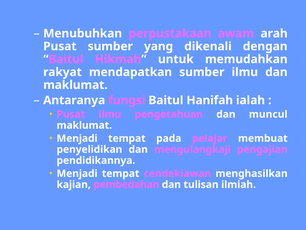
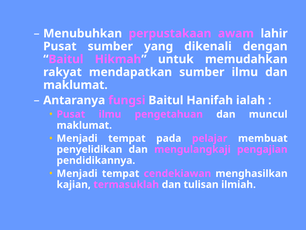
arah: arah -> lahir
pembedahan: pembedahan -> termasuklah
